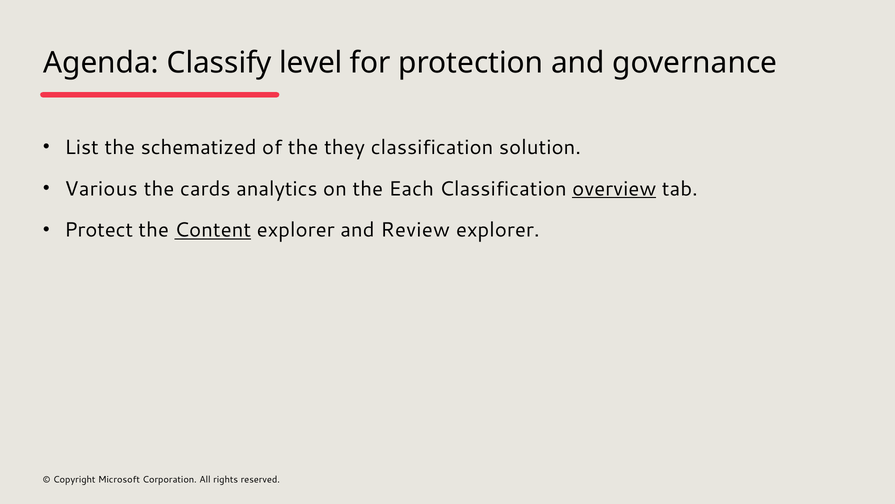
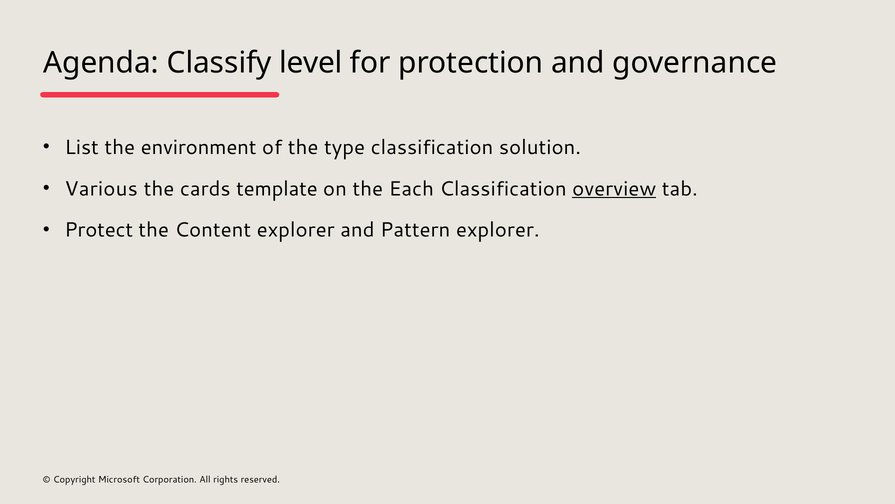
schematized: schematized -> environment
they: they -> type
analytics: analytics -> template
Content underline: present -> none
Review: Review -> Pattern
